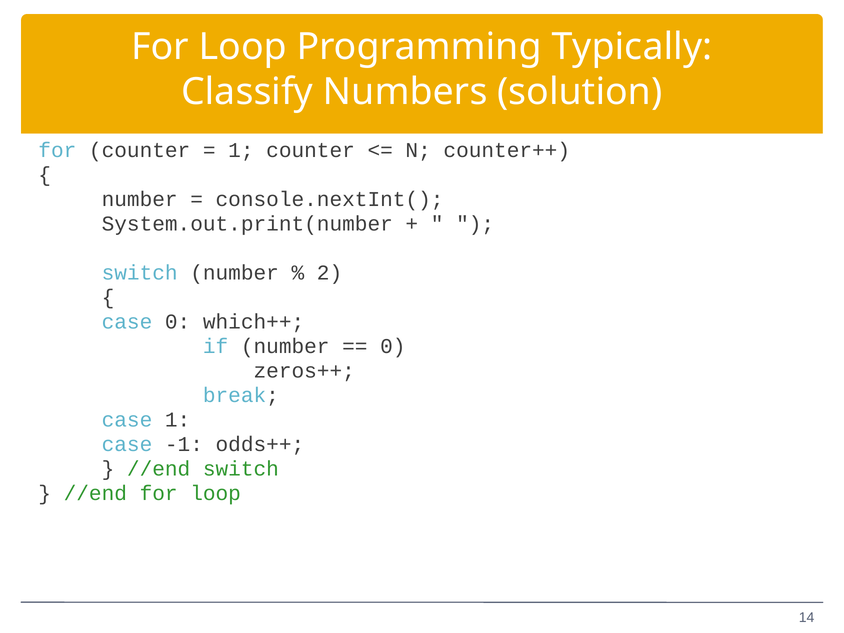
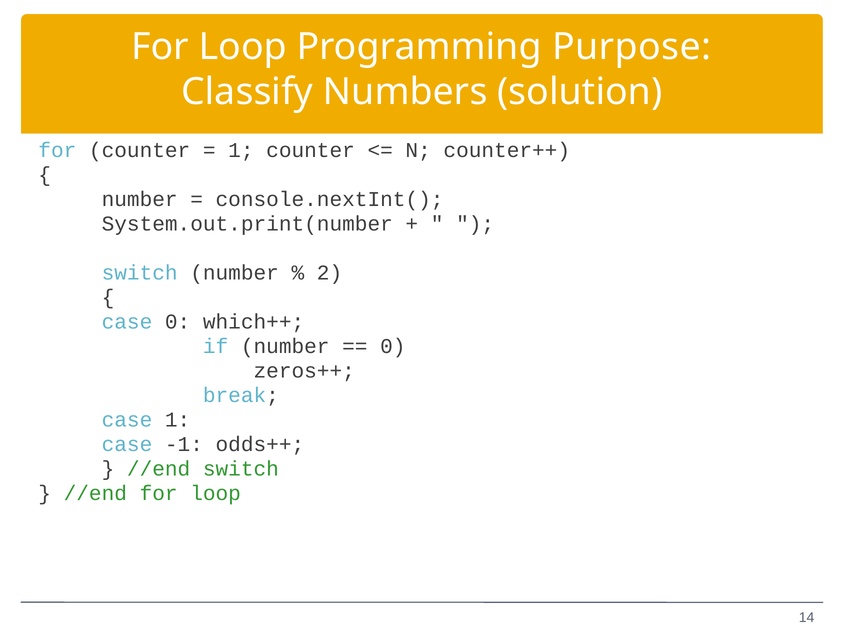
Typically: Typically -> Purpose
